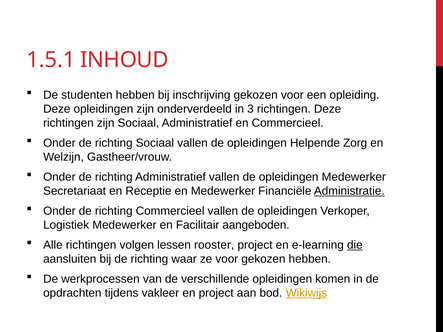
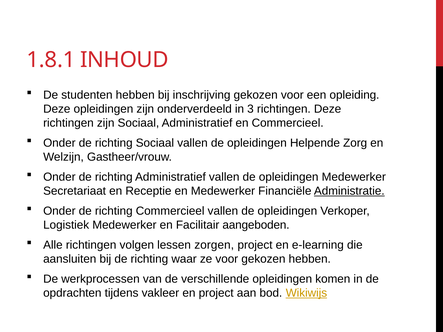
1.5.1: 1.5.1 -> 1.8.1
rooster: rooster -> zorgen
die underline: present -> none
